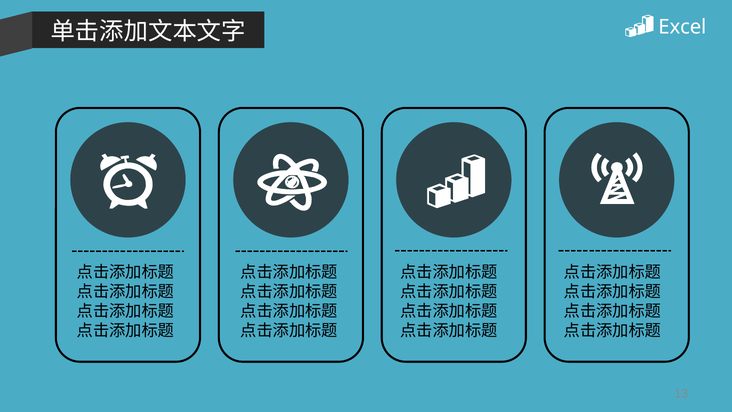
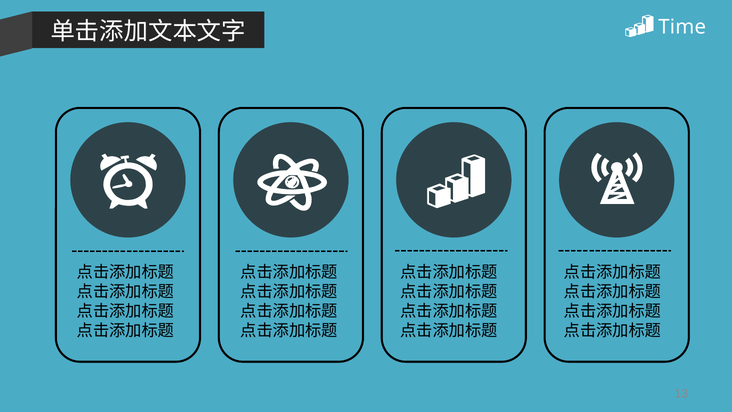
Excel: Excel -> Time
